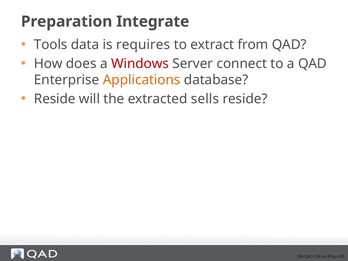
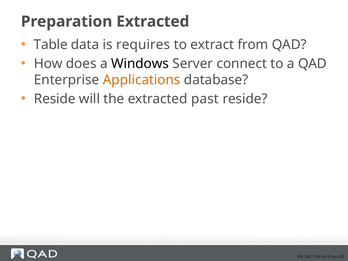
Preparation Integrate: Integrate -> Extracted
Tools: Tools -> Table
Windows colour: red -> black
sells: sells -> past
